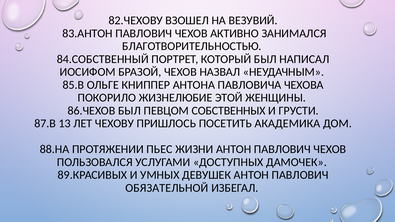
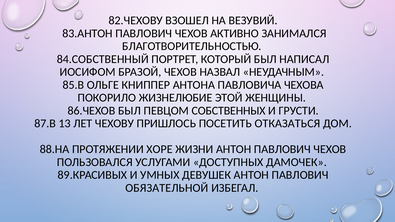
АКАДЕМИКА: АКАДЕМИКА -> ОТКАЗАТЬСЯ
ПЬЕС: ПЬЕС -> ХОРЕ
